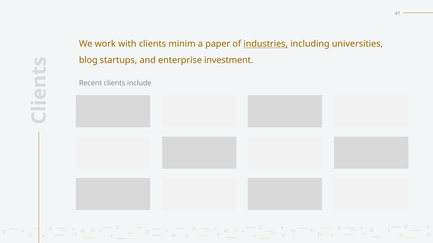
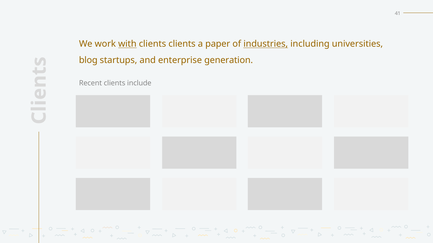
with underline: none -> present
clients minim: minim -> clients
investment: investment -> generation
